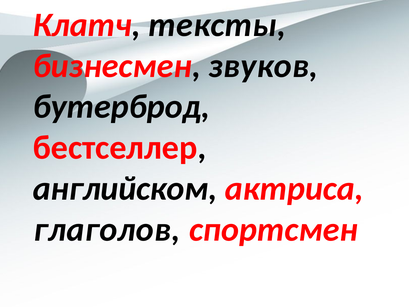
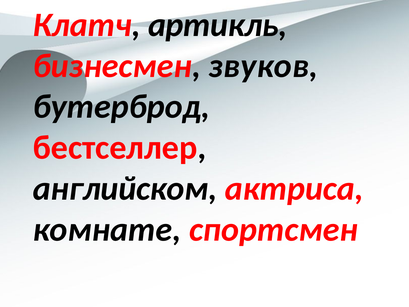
тексты: тексты -> артикль
глаголов: глаголов -> комнате
